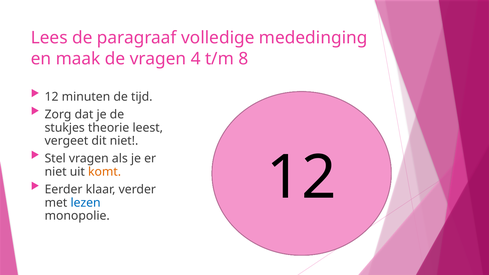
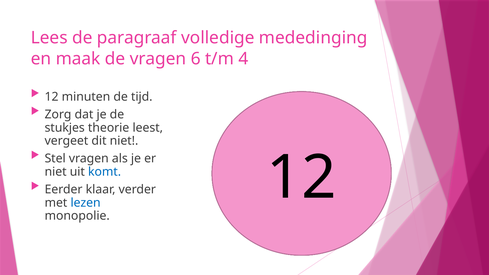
4: 4 -> 6
8: 8 -> 4
komt colour: orange -> blue
